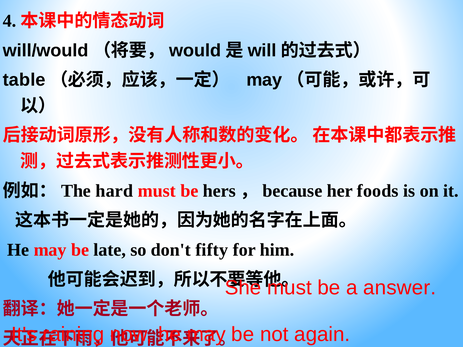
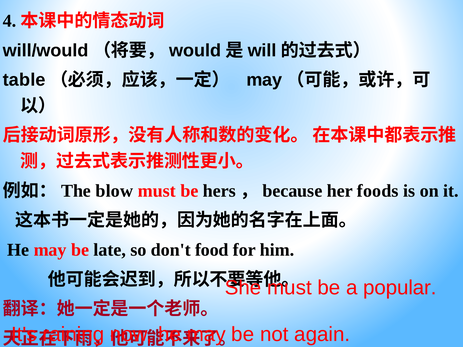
hard: hard -> blow
fifty: fifty -> food
answer: answer -> popular
